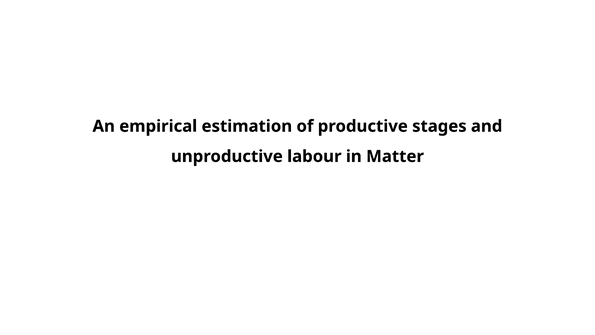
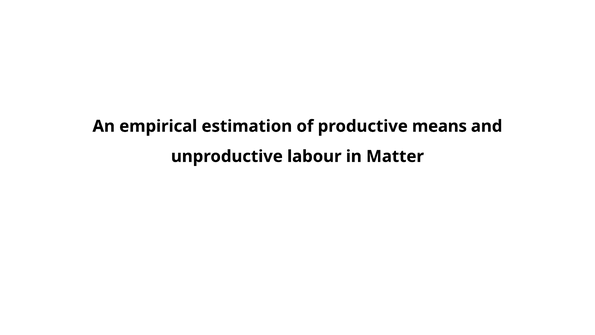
stages: stages -> means
